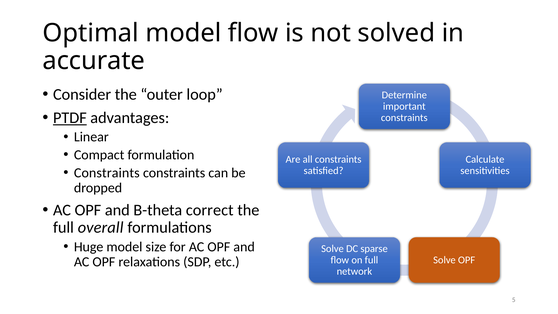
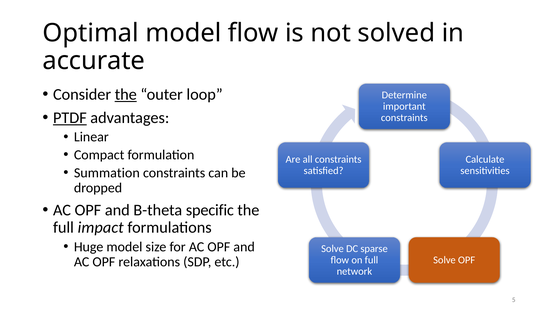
the at (126, 94) underline: none -> present
Constraints at (107, 173): Constraints -> Summation
correct: correct -> specific
overall: overall -> impact
